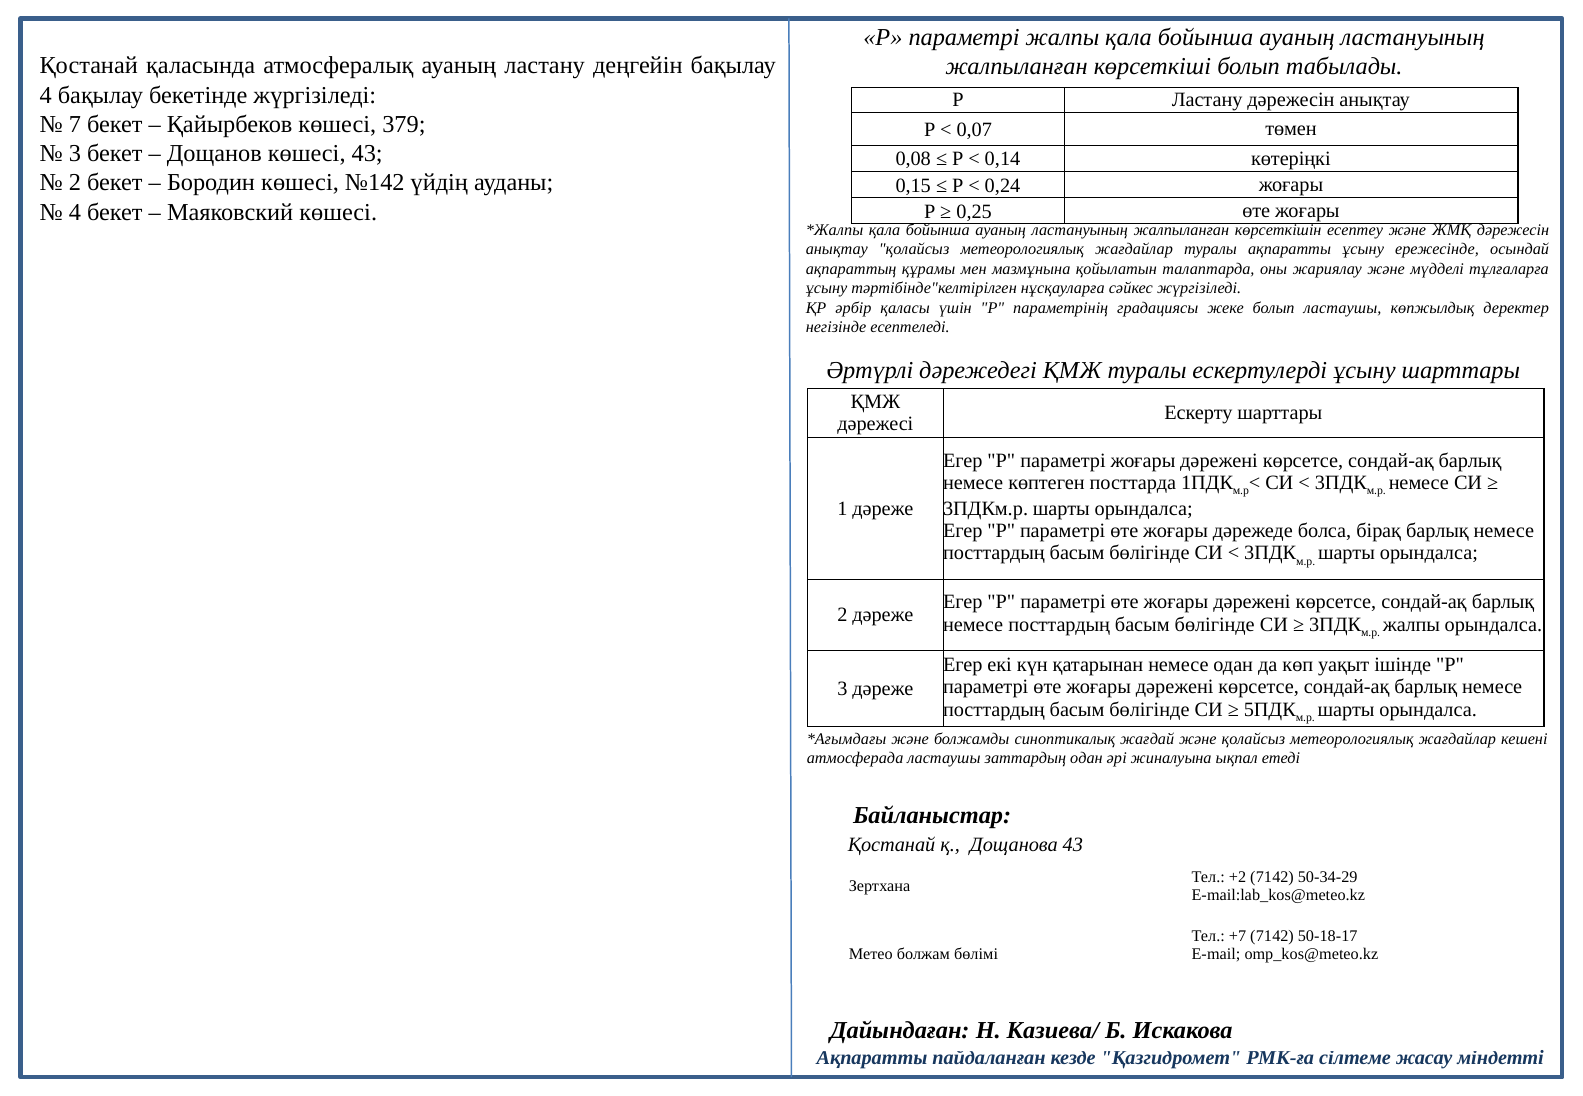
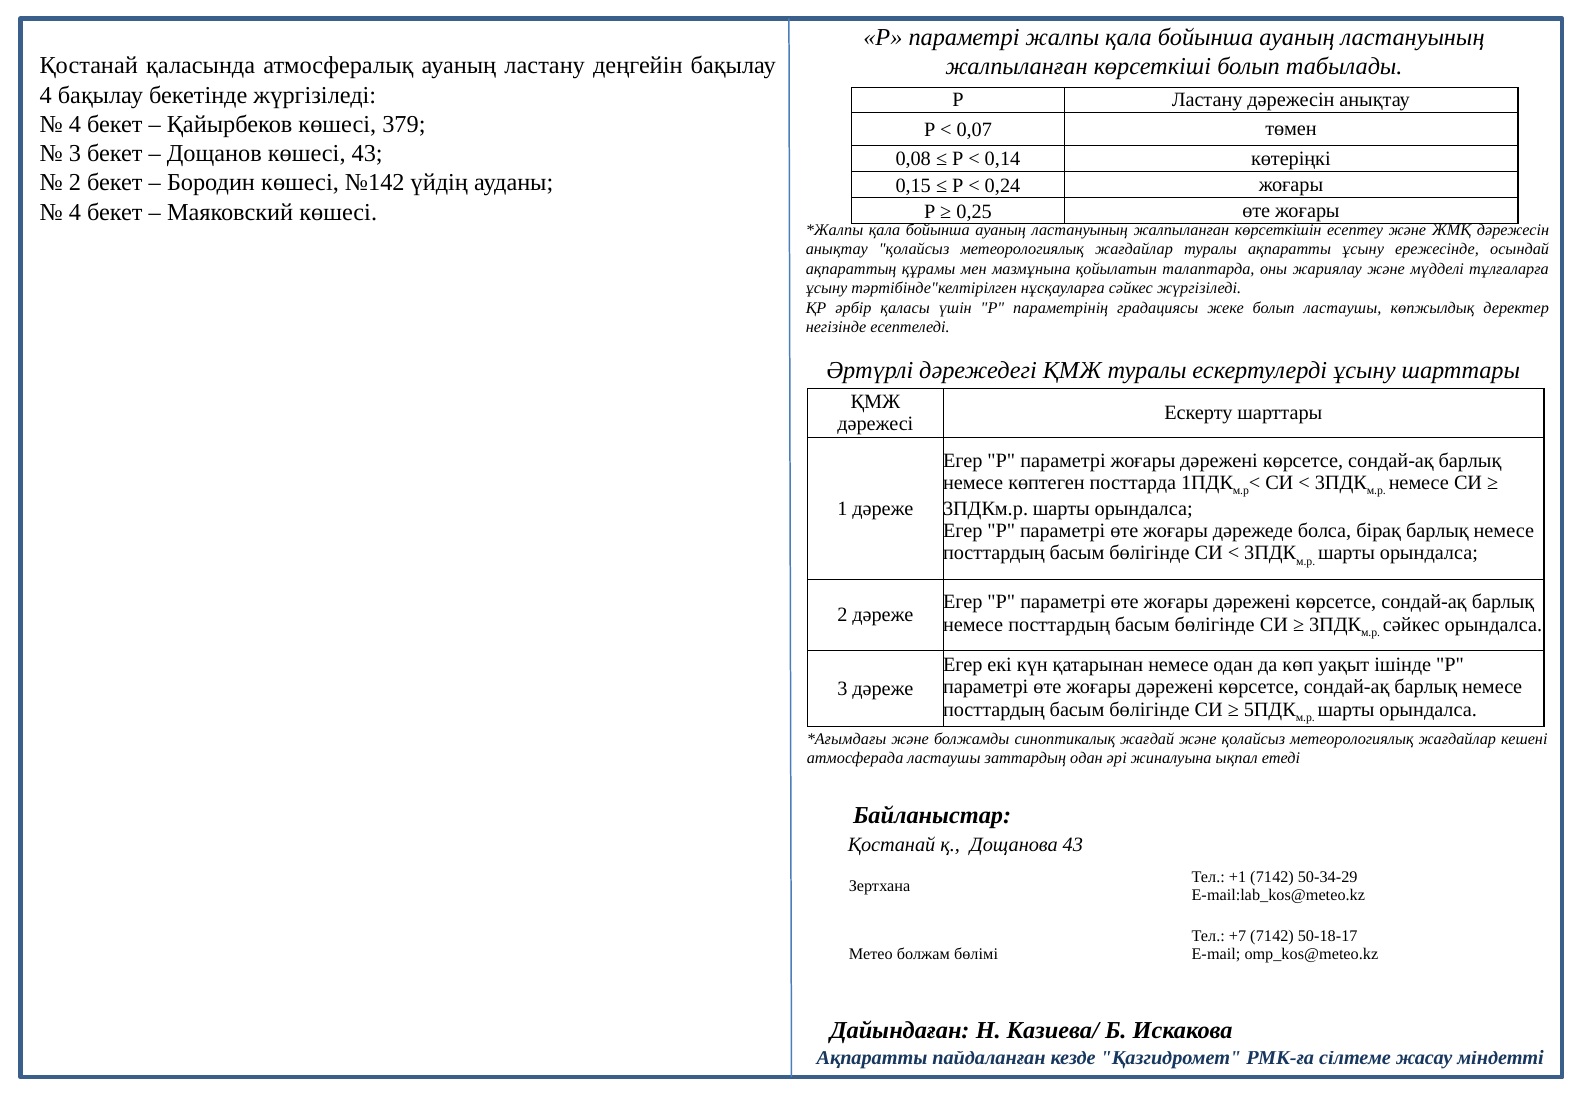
7 at (75, 124): 7 -> 4
жалпы at (1411, 624): жалпы -> сәйкес
+2: +2 -> +1
